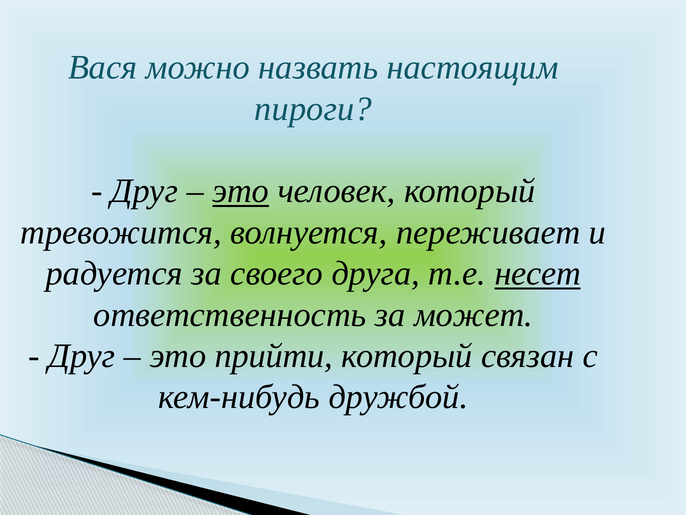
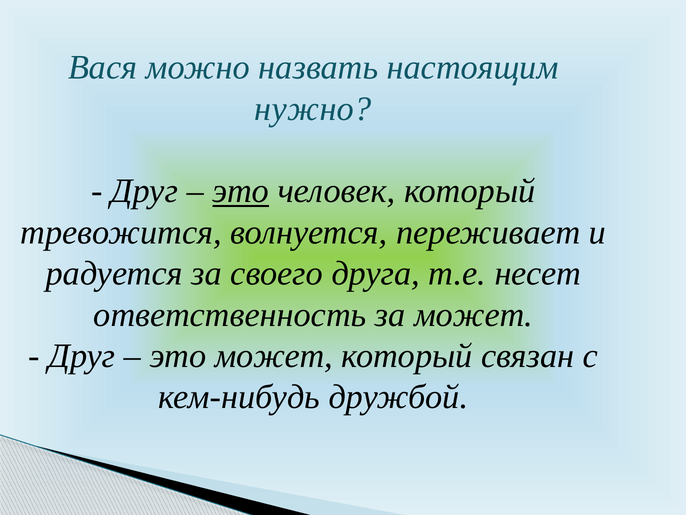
пироги: пироги -> нужно
несет underline: present -> none
это прийти: прийти -> может
